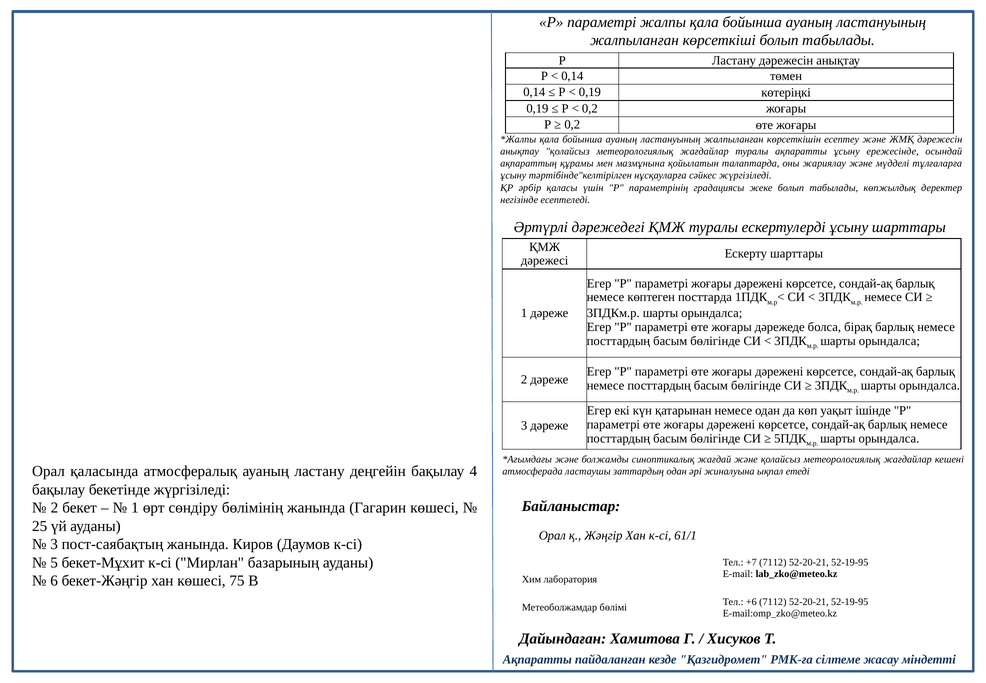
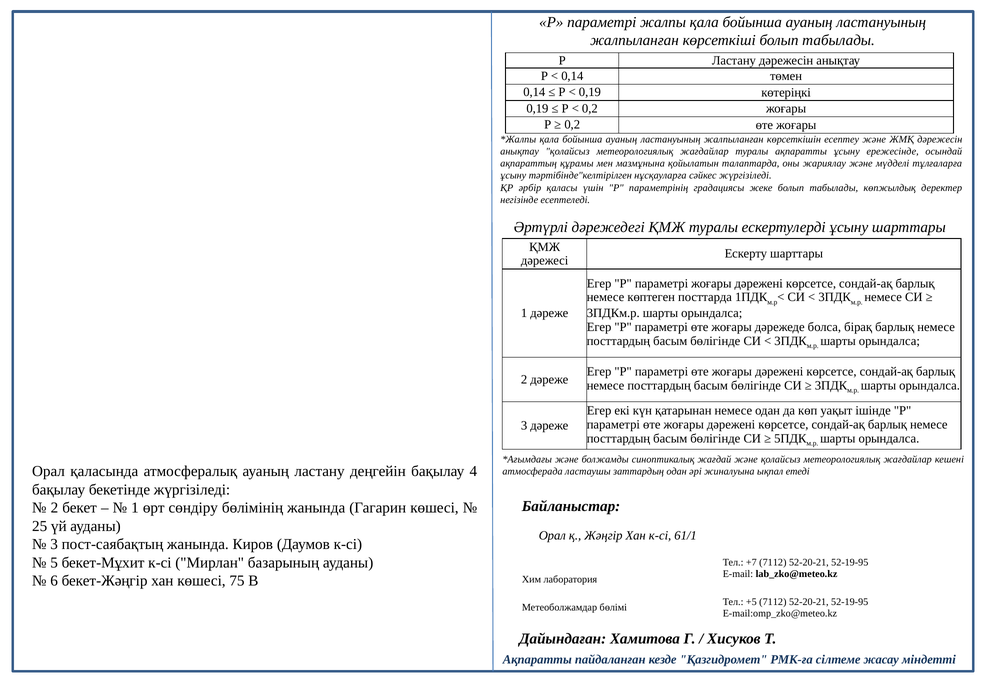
+6: +6 -> +5
